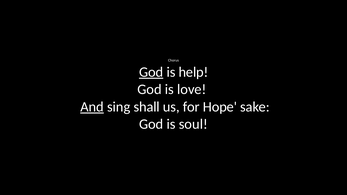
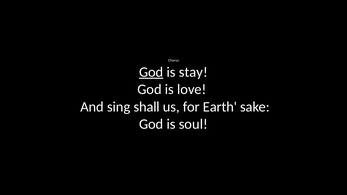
help: help -> stay
And underline: present -> none
Hope: Hope -> Earth
